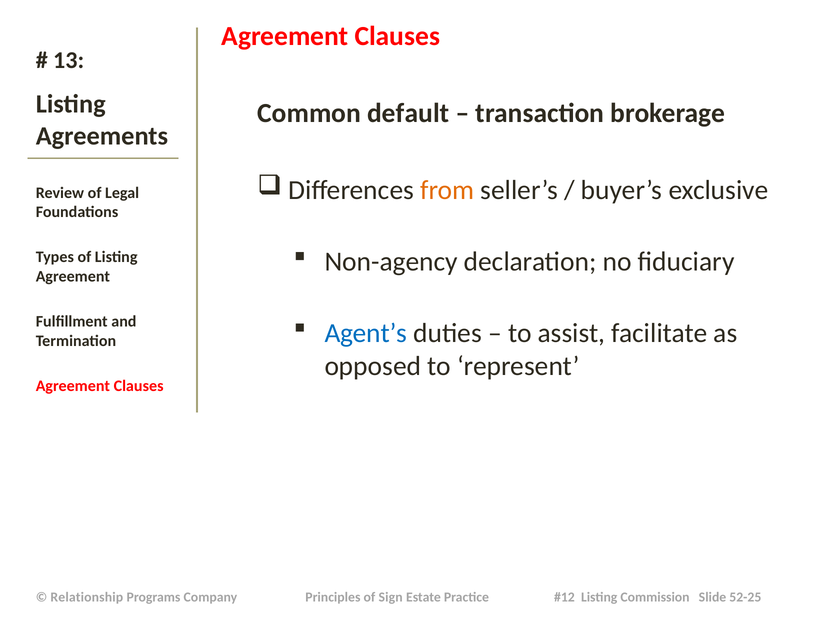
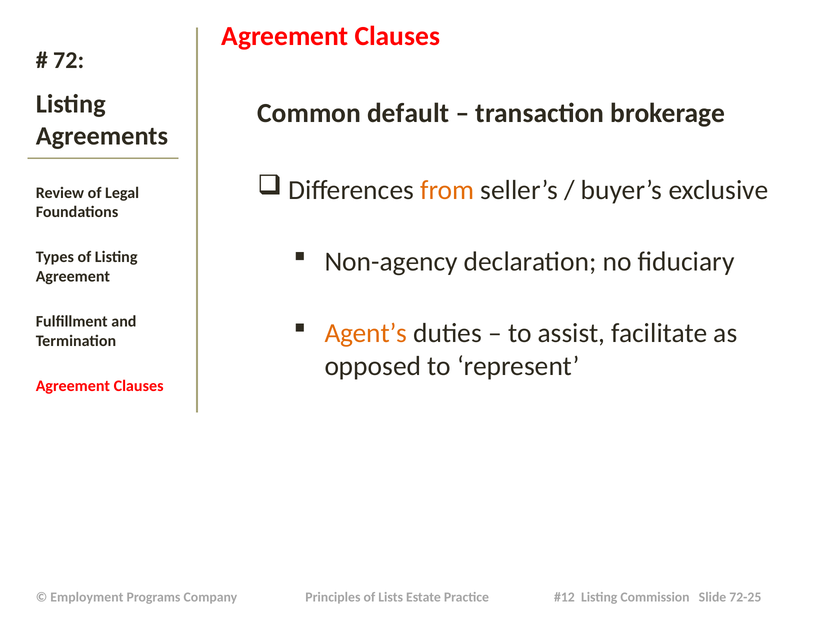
13: 13 -> 72
Agent’s colour: blue -> orange
Relationship: Relationship -> Employment
Sign: Sign -> Lists
52-25: 52-25 -> 72-25
